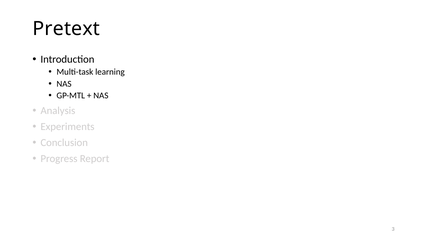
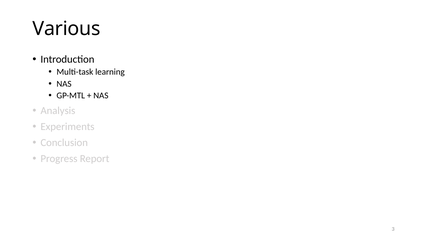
Pretext: Pretext -> Various
